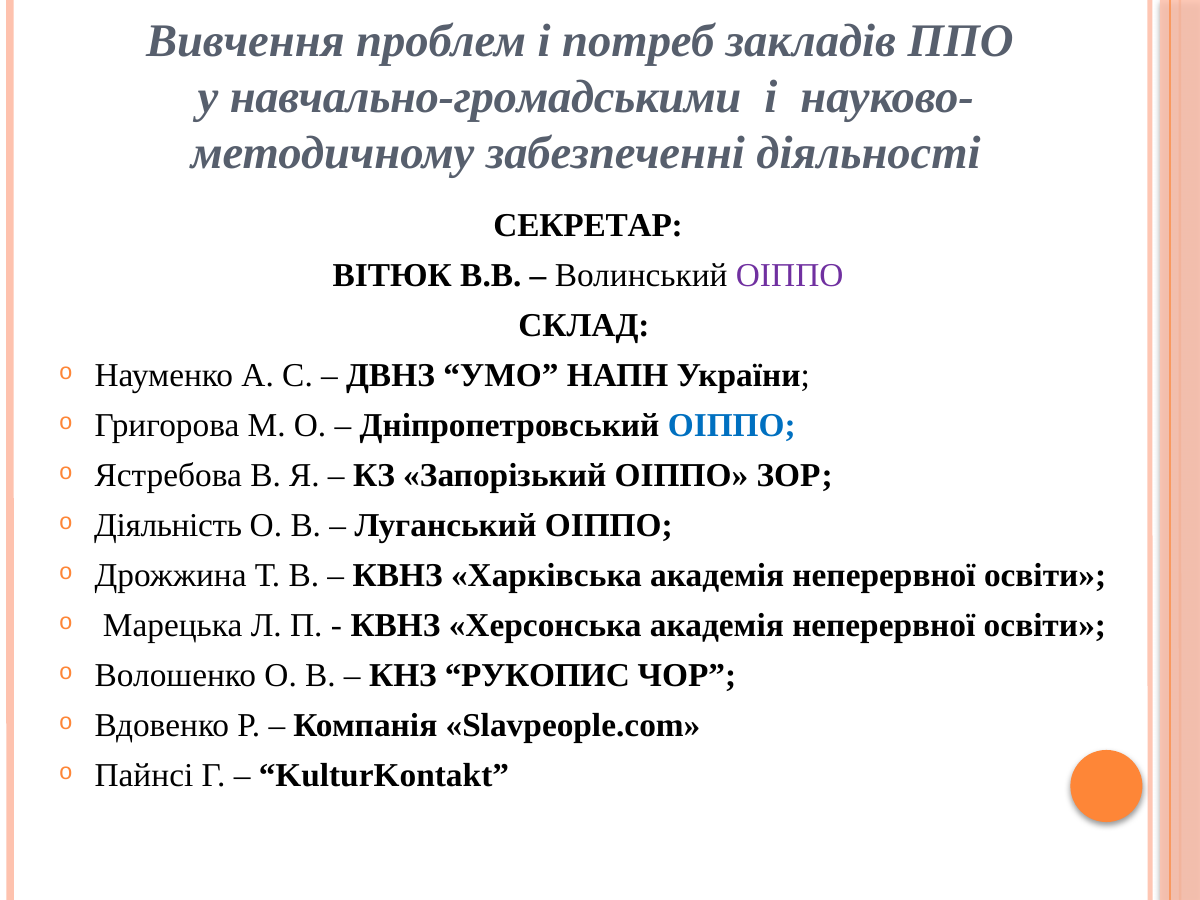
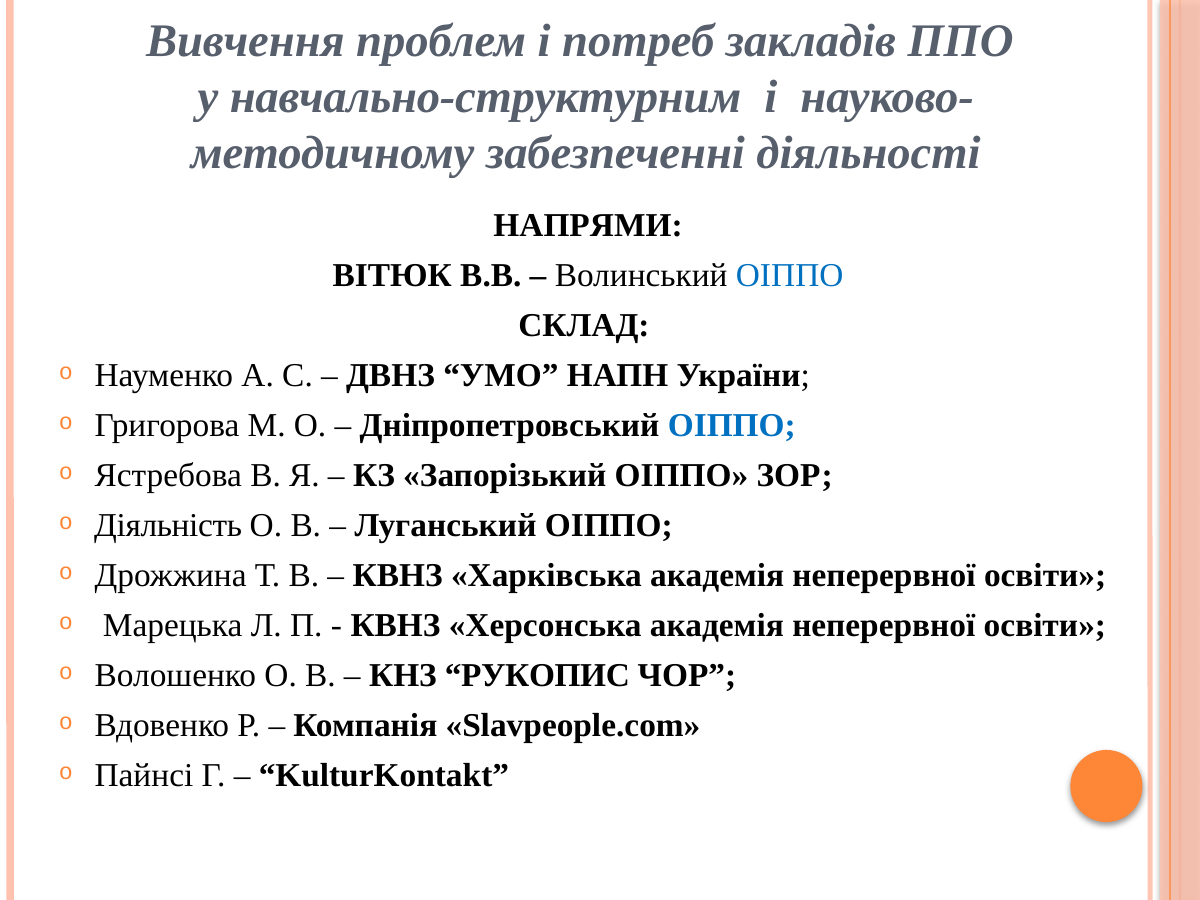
навчально-громадськими: навчально-громадськими -> навчально-структурним
СЕКРЕТАР: СЕКРЕТАР -> НАПРЯМИ
ОІППО at (790, 275) colour: purple -> blue
